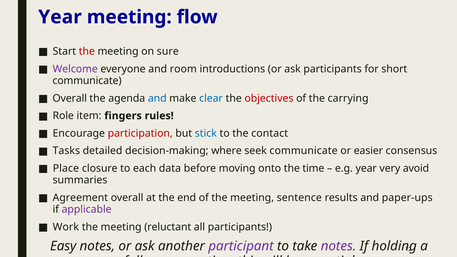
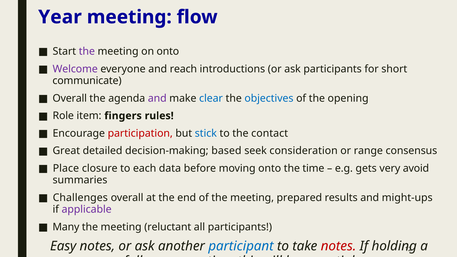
the at (87, 51) colour: red -> purple
on sure: sure -> onto
room: room -> reach
and at (157, 98) colour: blue -> purple
objectives colour: red -> blue
carrying: carrying -> opening
Tasks: Tasks -> Great
where: where -> based
seek communicate: communicate -> consideration
easier: easier -> range
e.g year: year -> gets
Agreement: Agreement -> Challenges
sentence: sentence -> prepared
paper-ups: paper-ups -> might-ups
Work: Work -> Many
participant colour: purple -> blue
notes at (338, 246) colour: purple -> red
